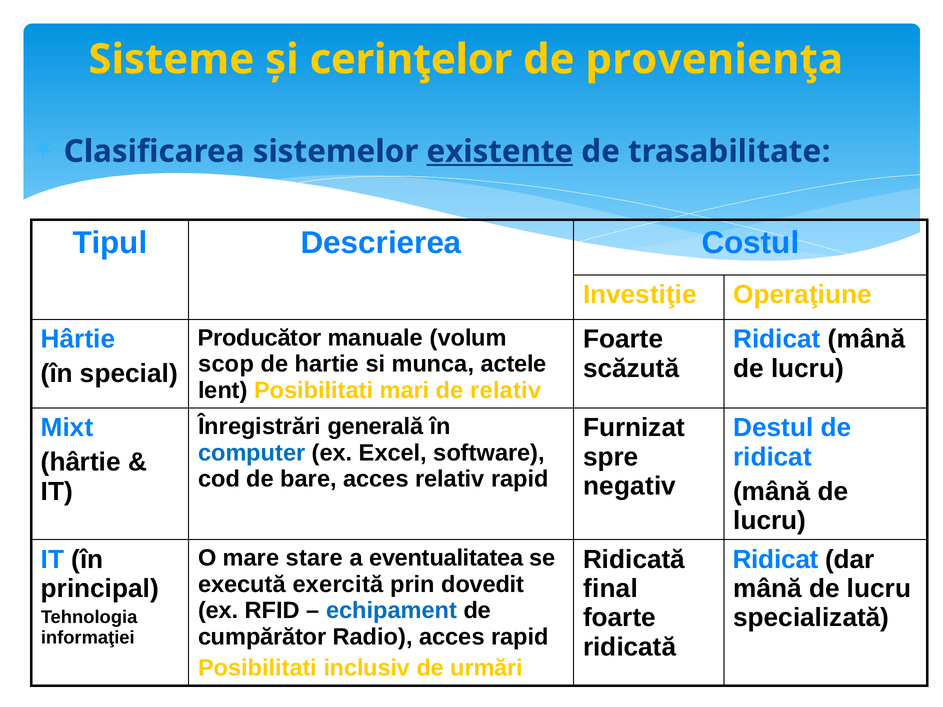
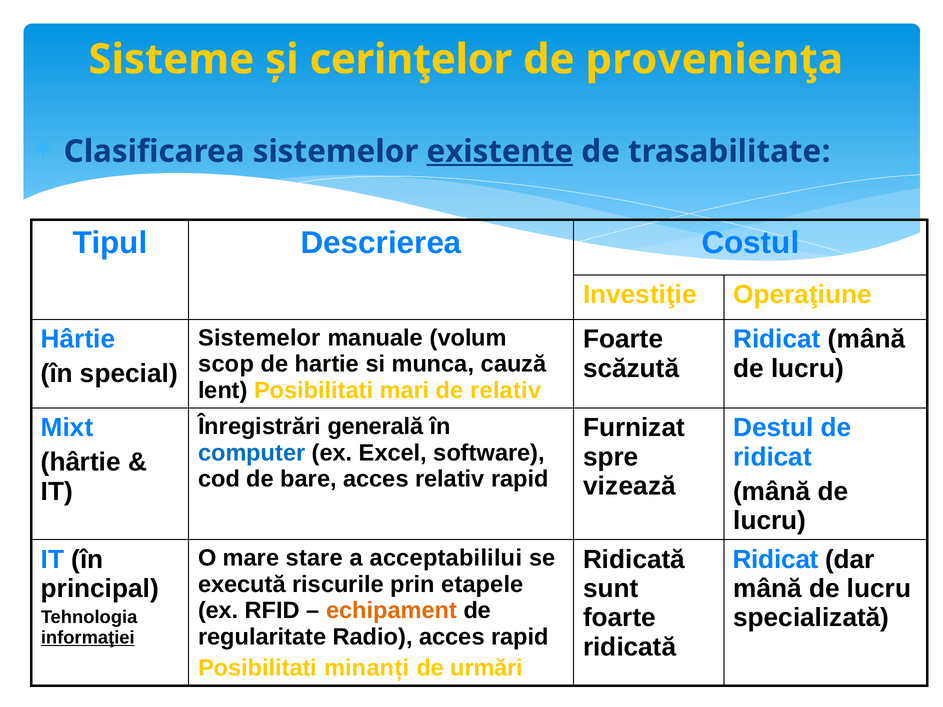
Producător at (260, 338): Producător -> Sistemelor
actele: actele -> cauză
negativ: negativ -> vizează
eventualitatea: eventualitatea -> acceptabililui
exercită: exercită -> riscurile
dovedit: dovedit -> etapele
final: final -> sunt
echipament colour: blue -> orange
cumpărător: cumpărător -> regularitate
informaţiei underline: none -> present
inclusiv: inclusiv -> minanți
